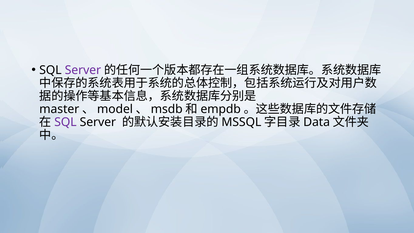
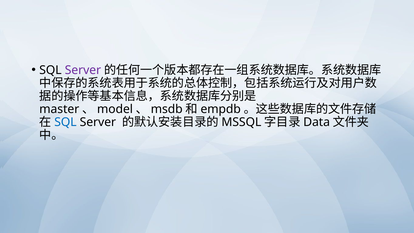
SQL at (65, 122) colour: purple -> blue
